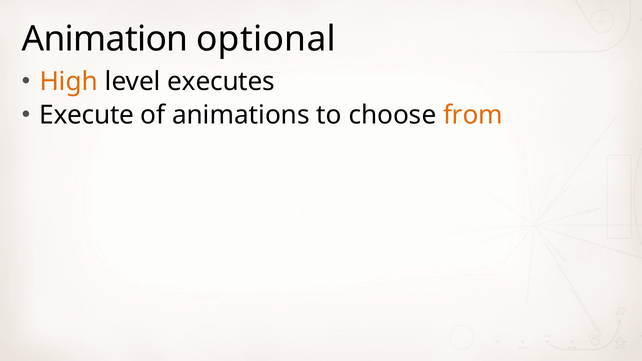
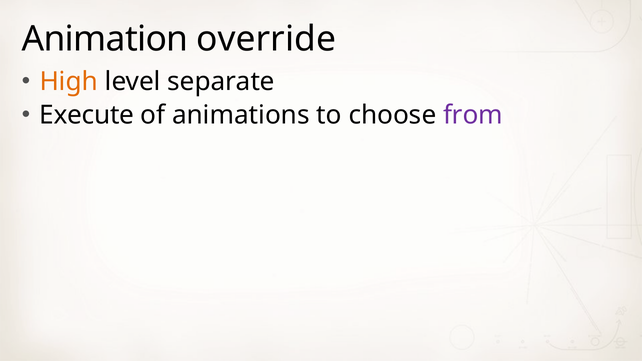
optional: optional -> override
executes: executes -> separate
from colour: orange -> purple
